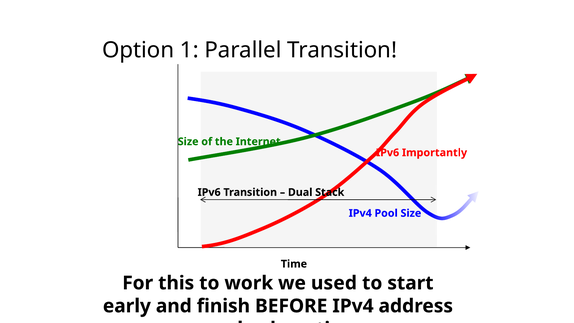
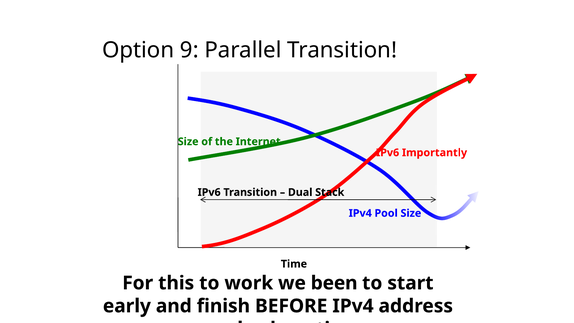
1: 1 -> 9
used: used -> been
